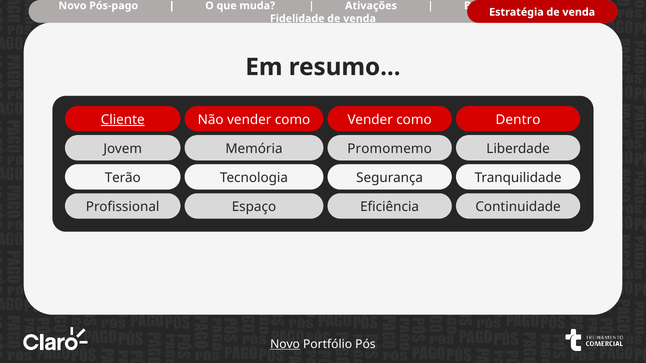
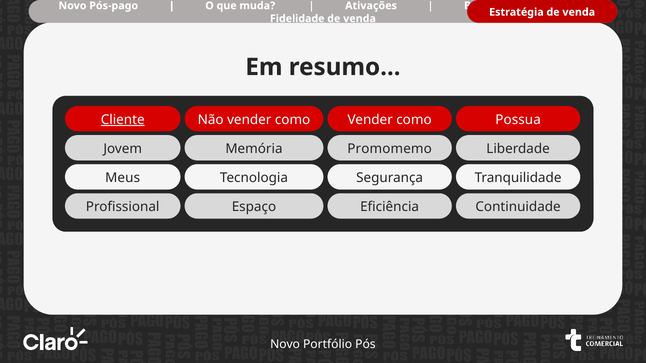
Dentro: Dentro -> Possua
Terão: Terão -> Meus
Novo at (285, 344) underline: present -> none
